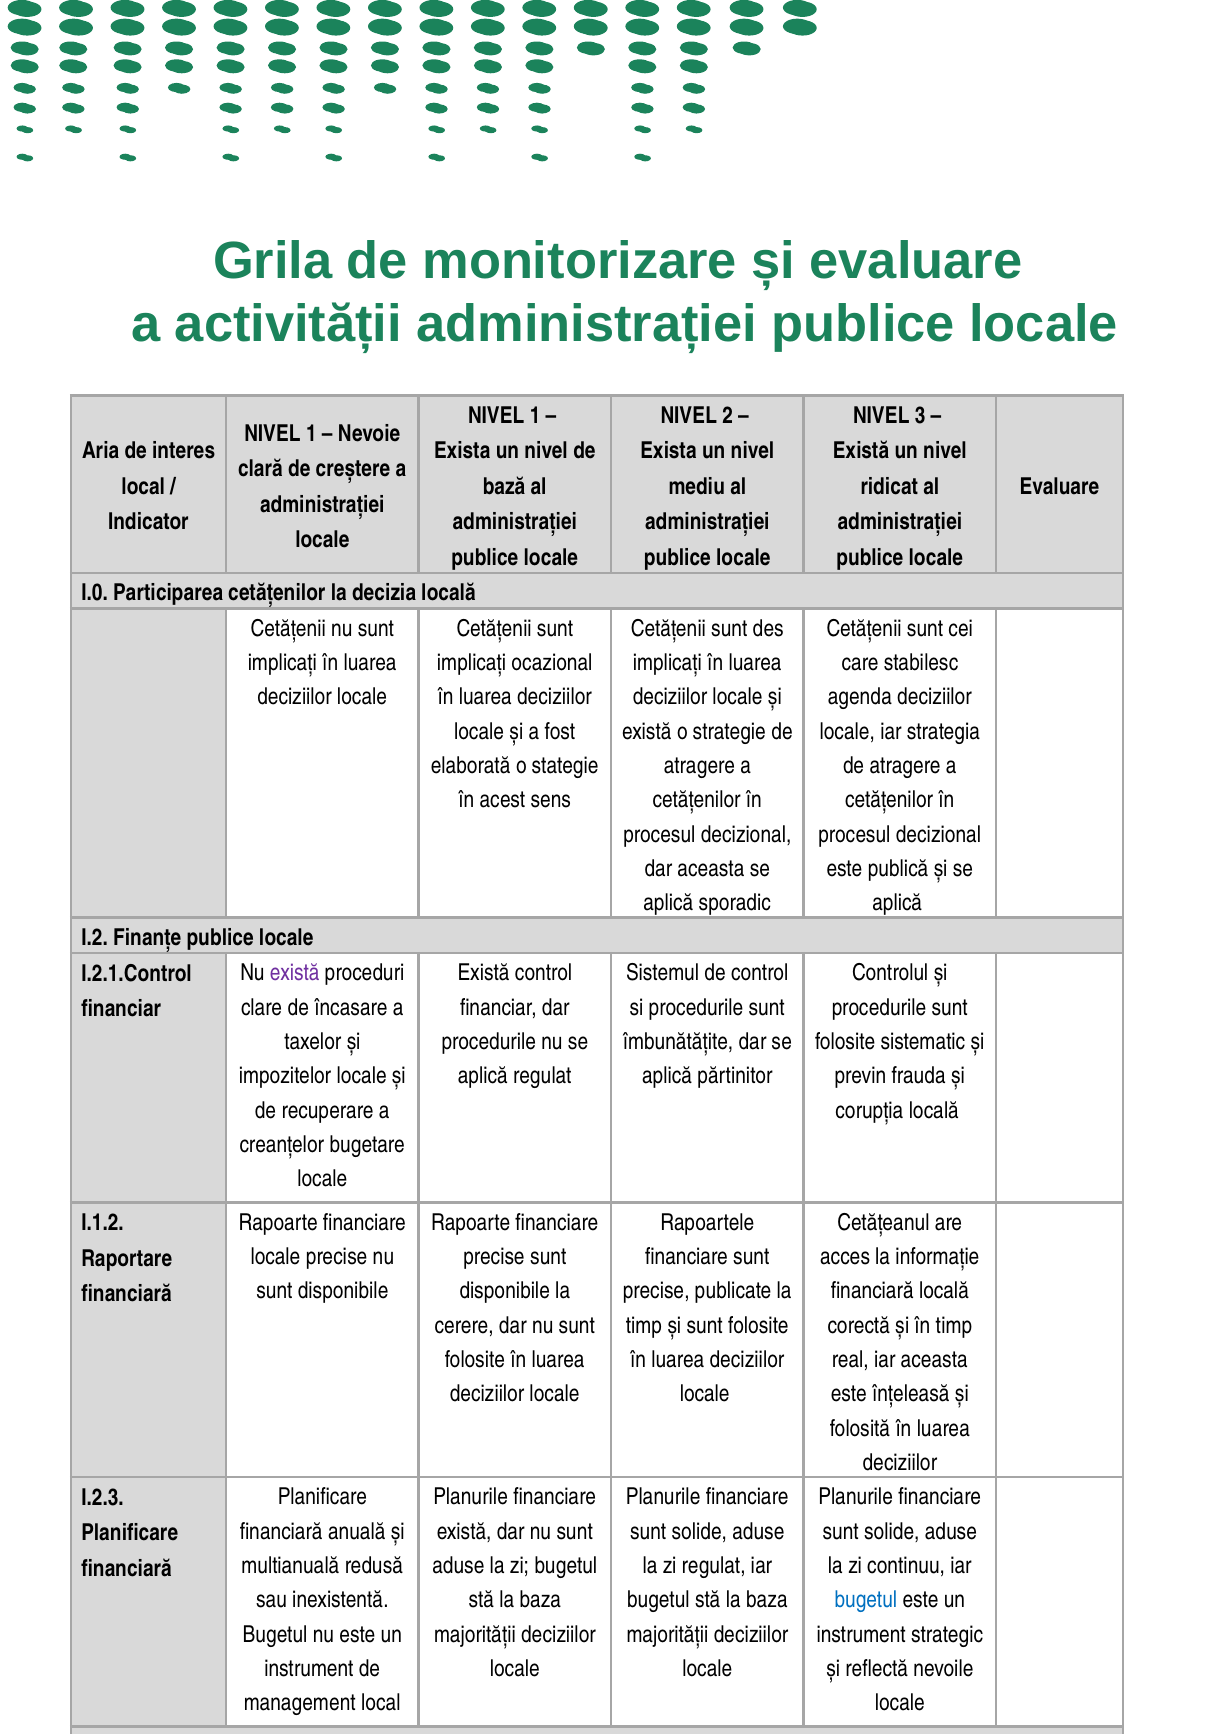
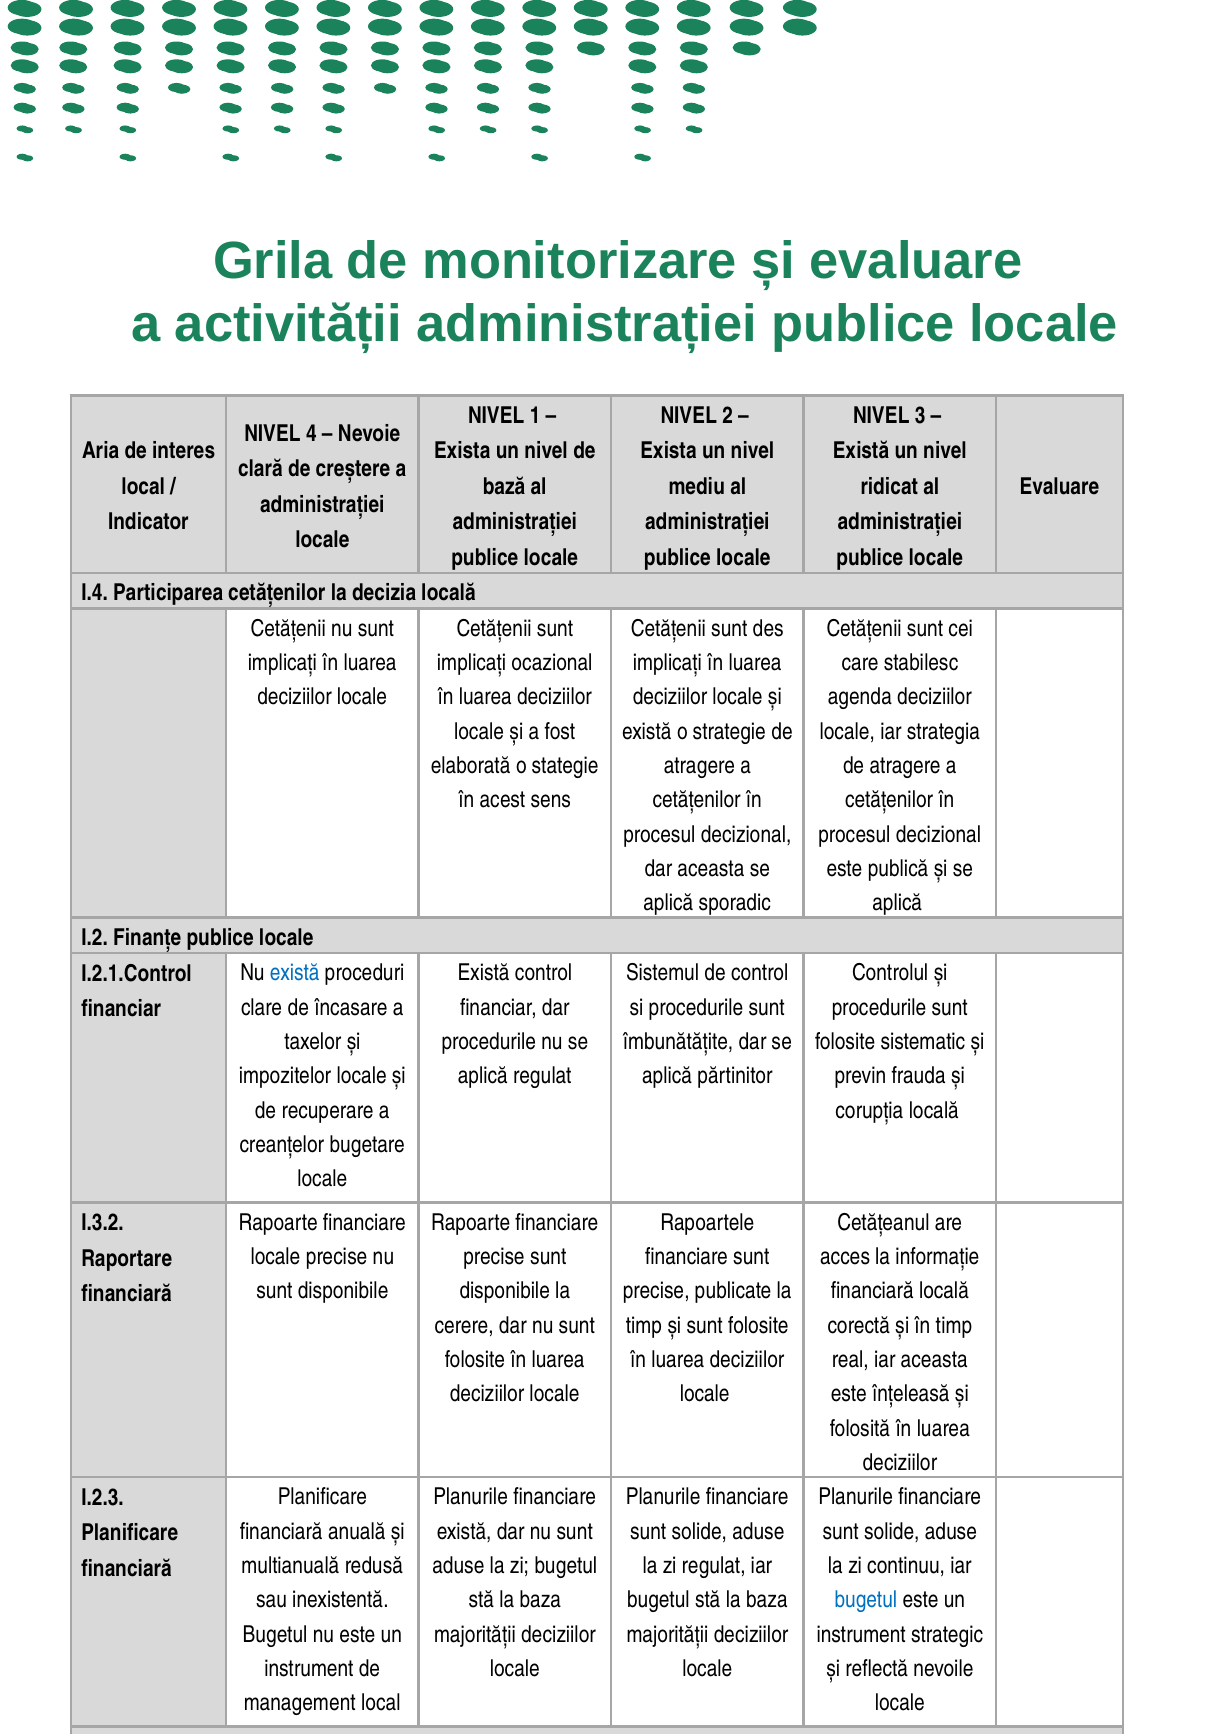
1 at (311, 434): 1 -> 4
I.0: I.0 -> I.4
există at (295, 974) colour: purple -> blue
I.1.2: I.1.2 -> I.3.2
